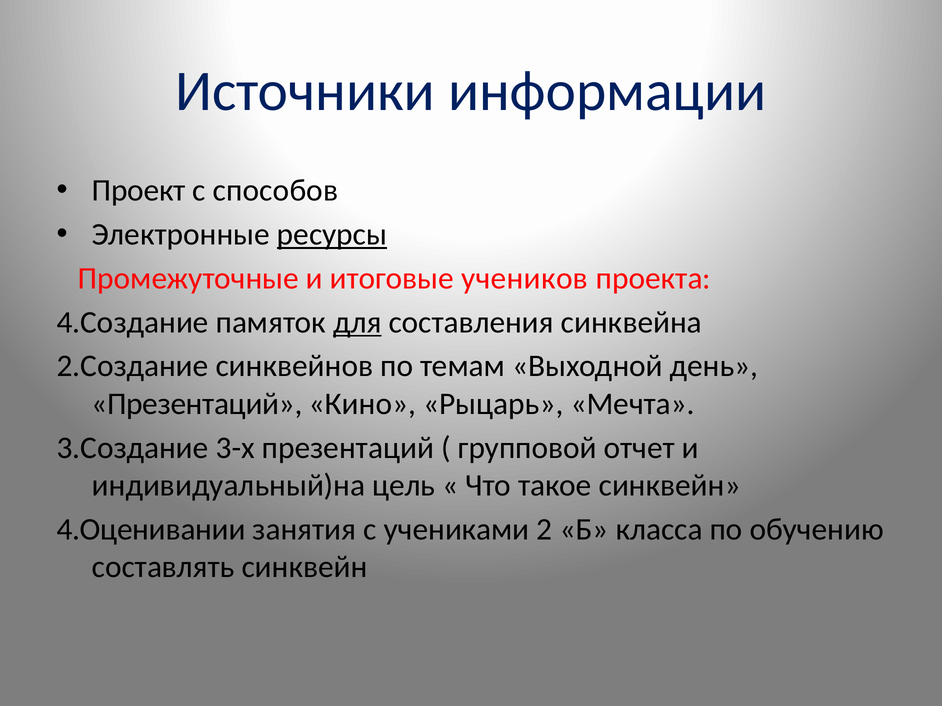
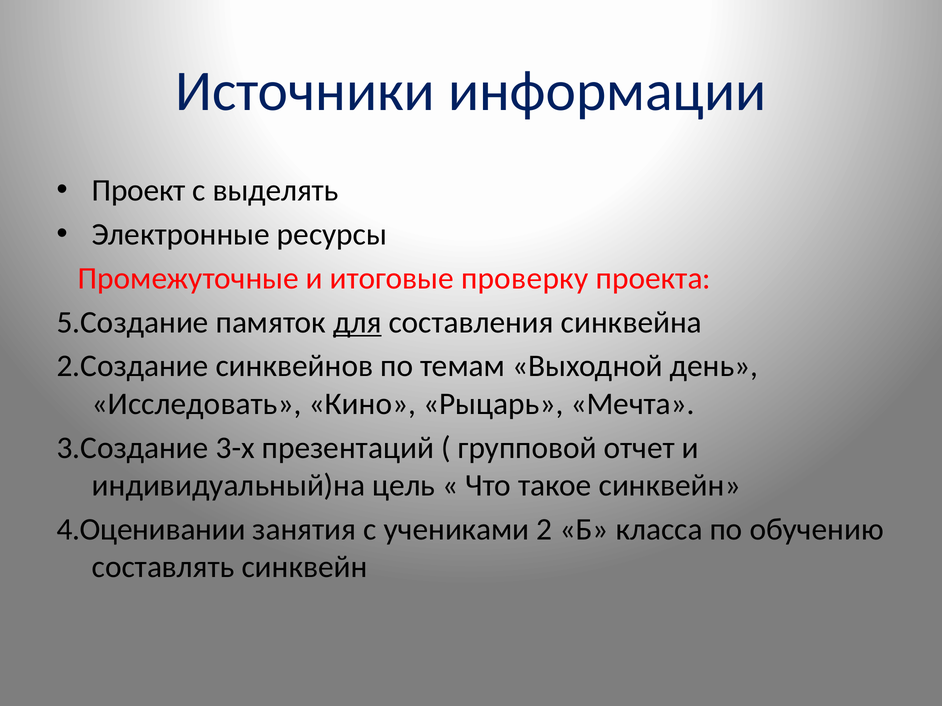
способов: способов -> выделять
ресурсы underline: present -> none
учеников: учеников -> проверку
4.Создание: 4.Создание -> 5.Создание
Презентаций at (197, 404): Презентаций -> Исследовать
